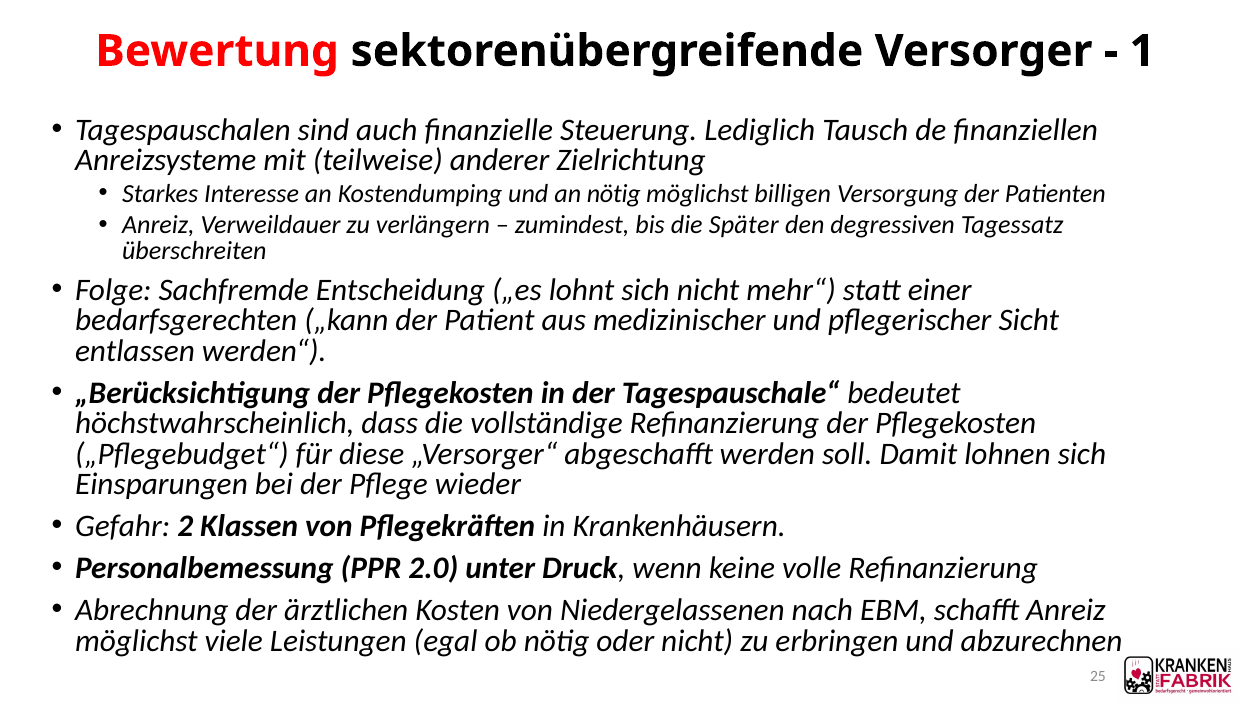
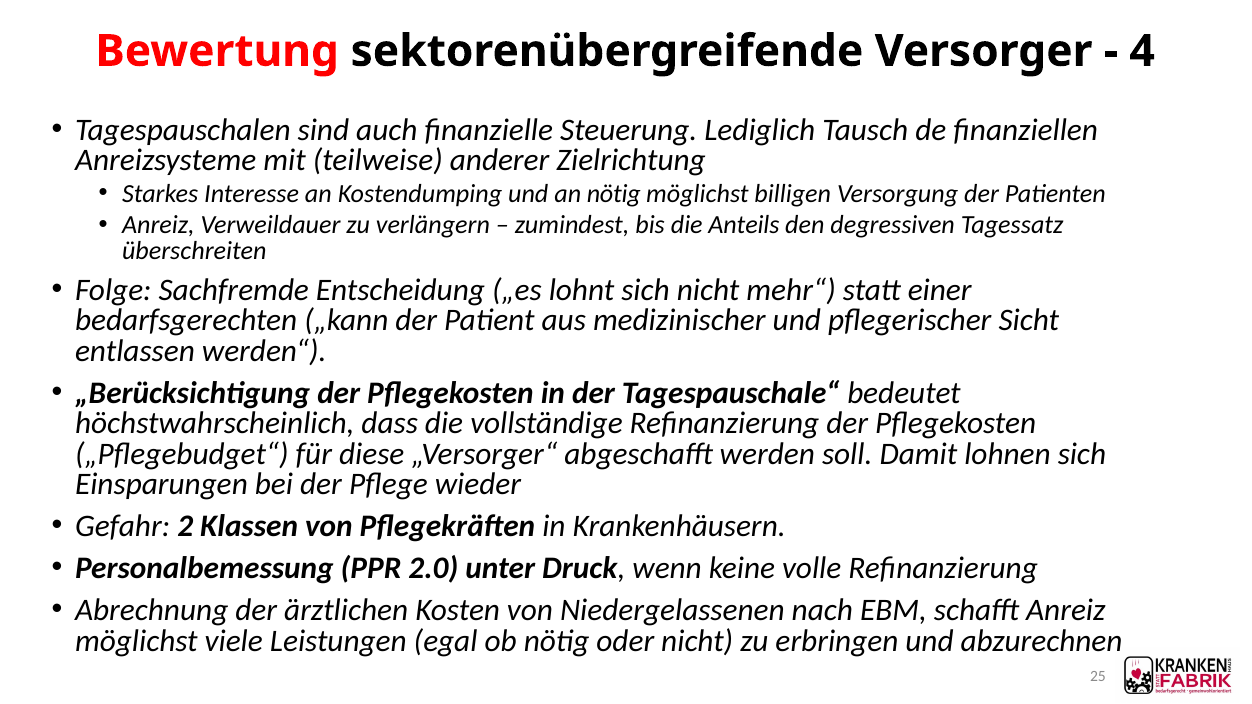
1: 1 -> 4
Später: Später -> Anteils
